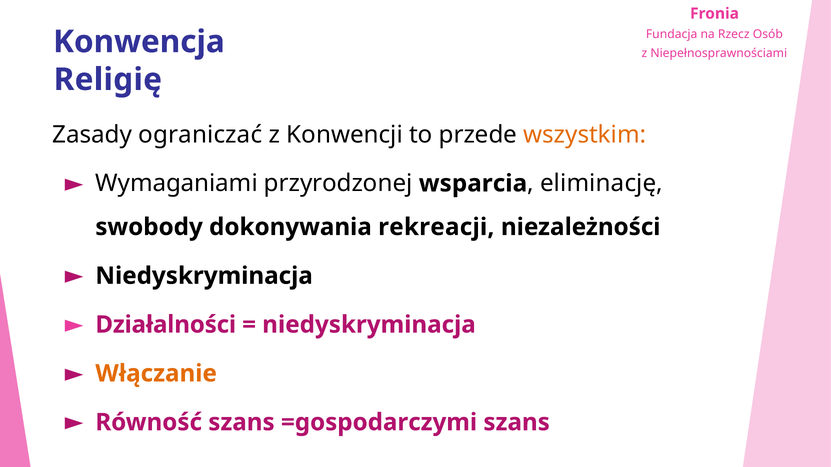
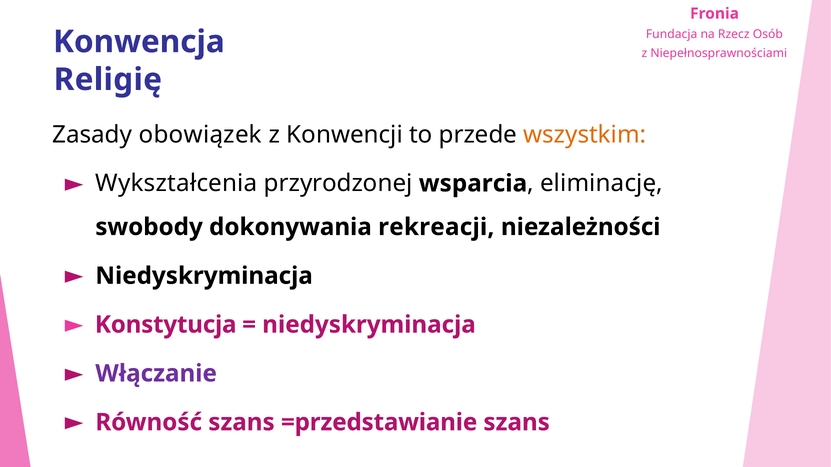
ograniczać: ograniczać -> obowiązek
Wymaganiami: Wymaganiami -> Wykształcenia
Działalności: Działalności -> Konstytucja
Włączanie colour: orange -> purple
=gospodarczymi: =gospodarczymi -> =przedstawianie
